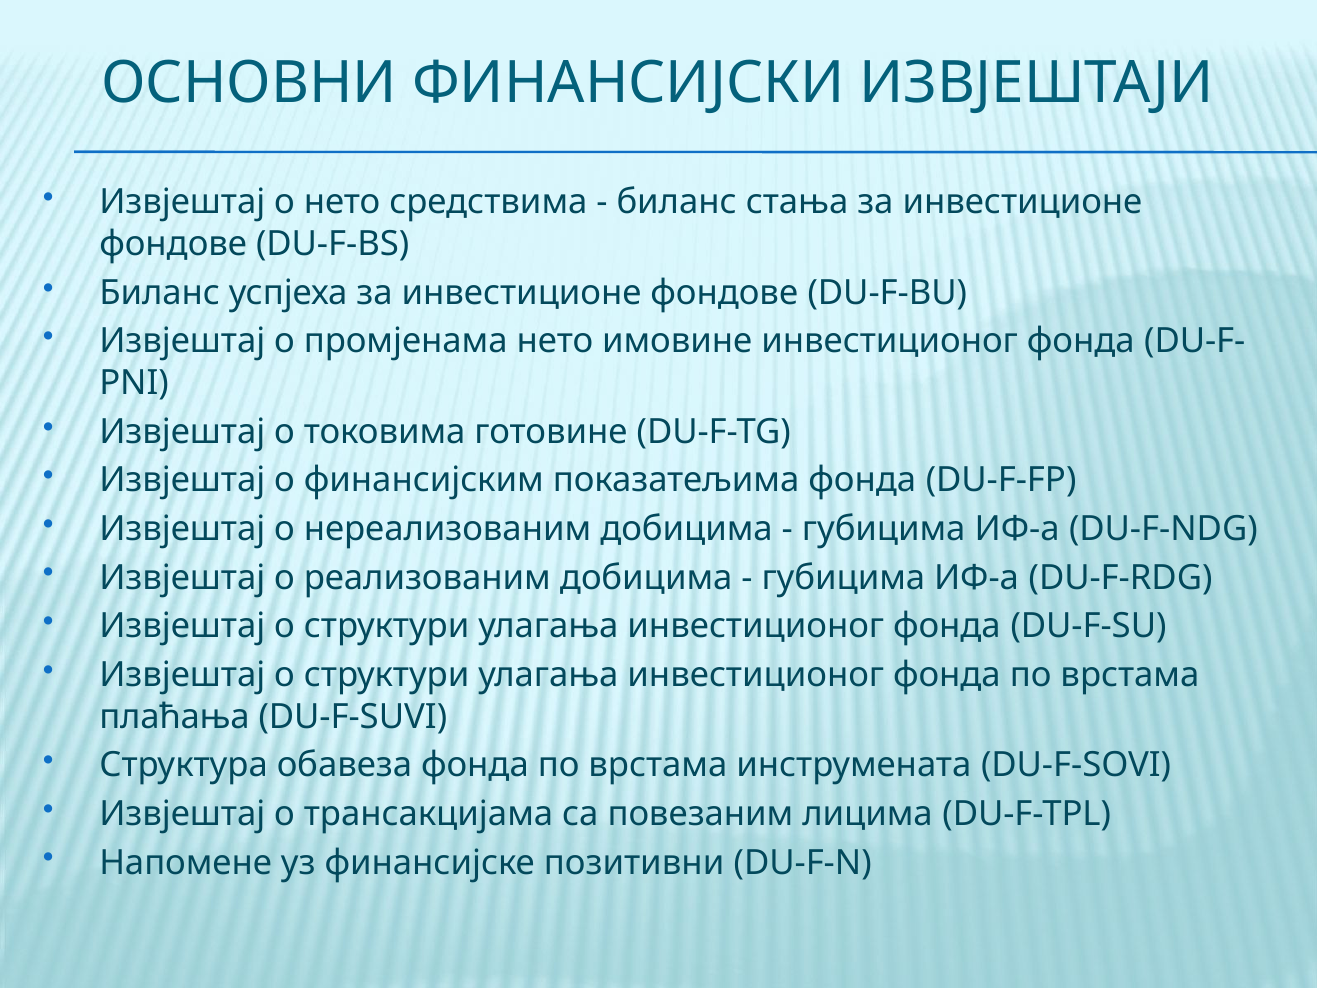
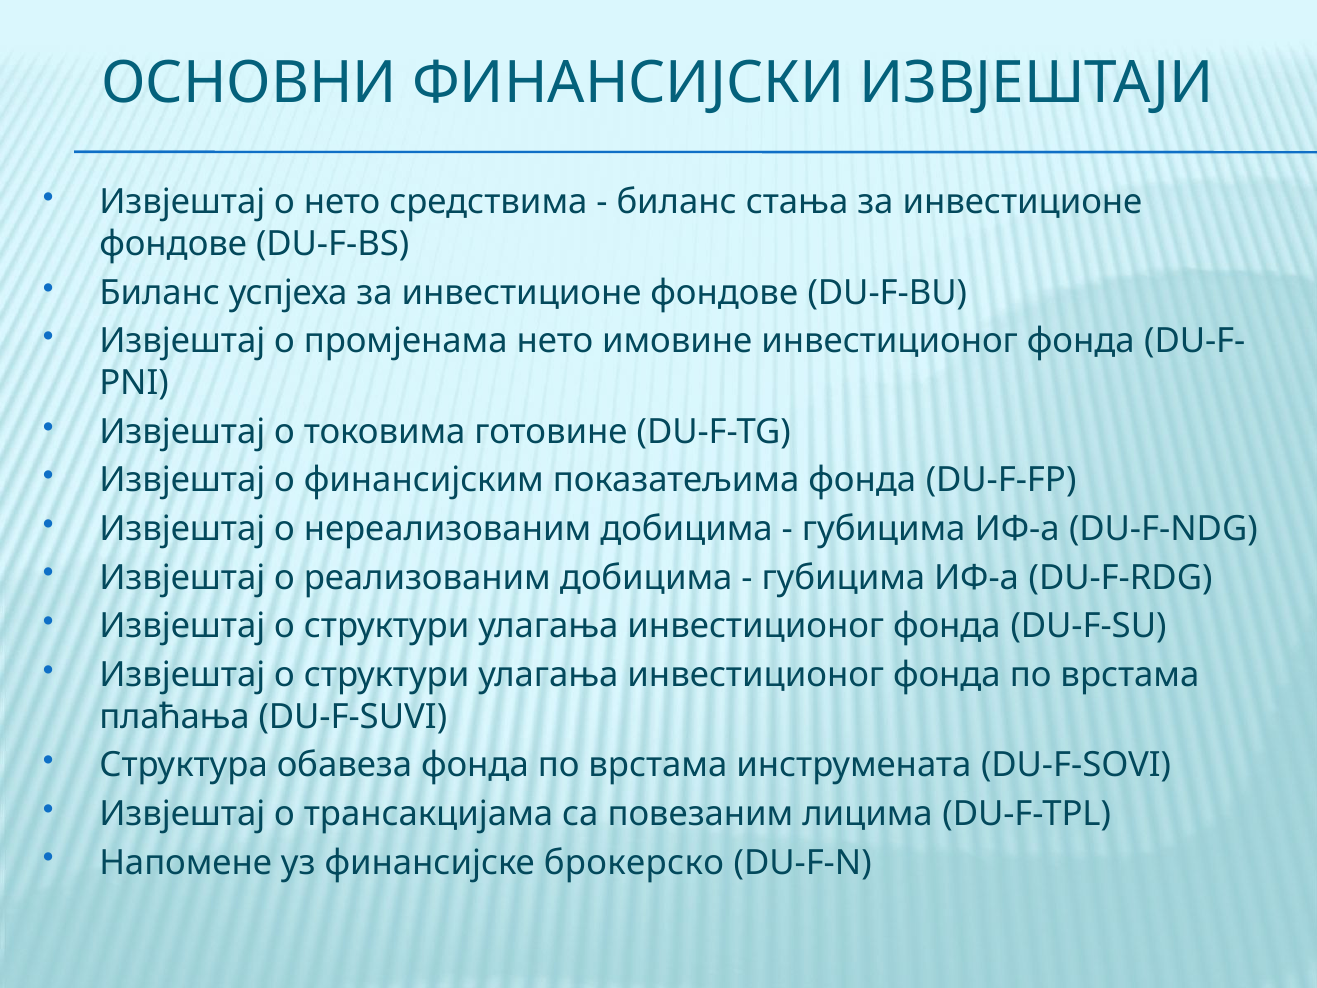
позитивни: позитивни -> брокерско
